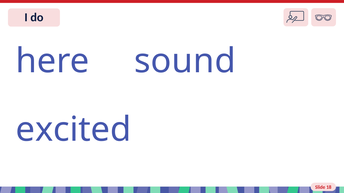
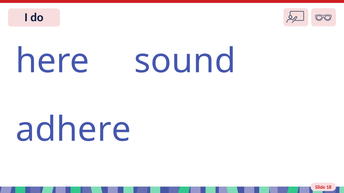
excited: excited -> adhere
